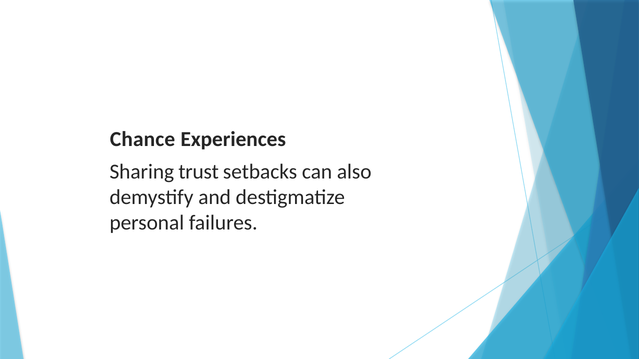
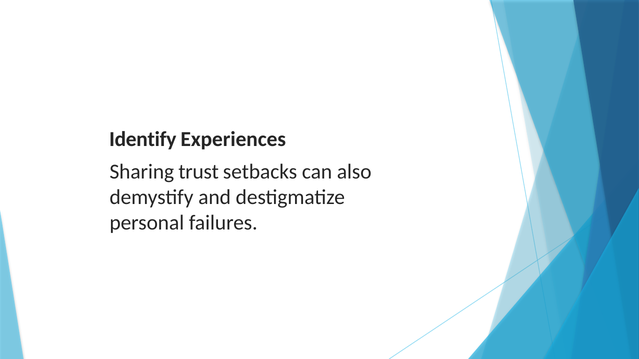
Chance: Chance -> Identify
